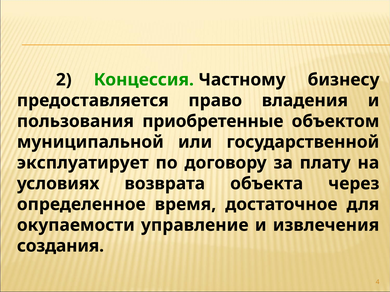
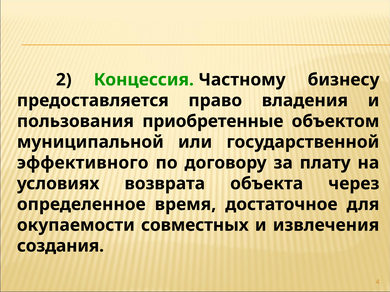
эксплуатирует: эксплуатирует -> эффективного
управление: управление -> совместных
